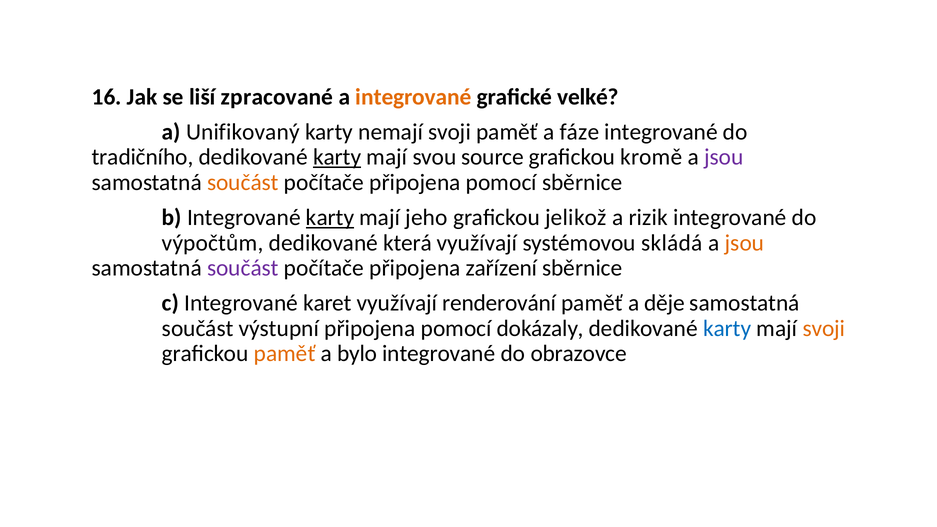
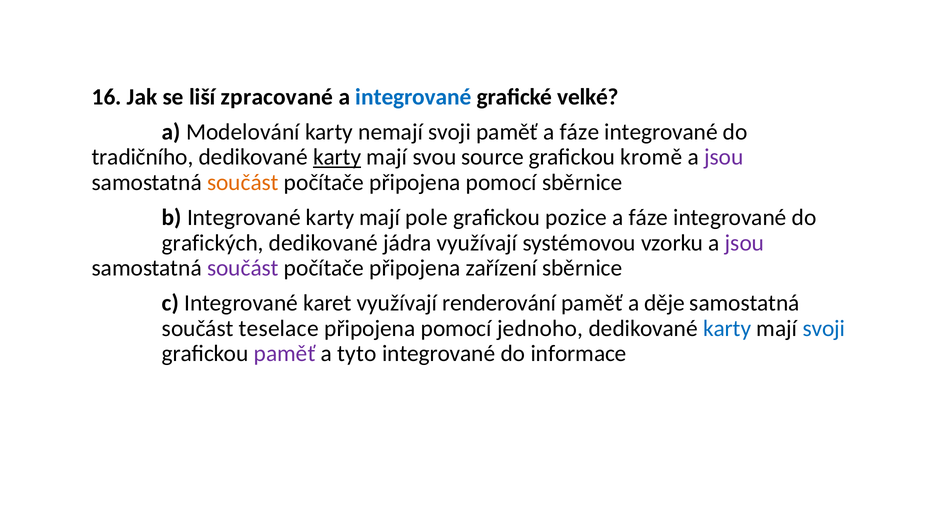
integrované at (414, 97) colour: orange -> blue
Unifikovaný: Unifikovaný -> Modelování
karty at (330, 218) underline: present -> none
jeho: jeho -> pole
jelikož: jelikož -> pozice
rizik at (648, 218): rizik -> fáze
výpočtům: výpočtům -> grafických
která: která -> jádra
skládá: skládá -> vzorku
jsou at (745, 243) colour: orange -> purple
výstupní: výstupní -> teselace
dokázaly: dokázaly -> jednoho
svoji at (824, 329) colour: orange -> blue
paměť at (285, 354) colour: orange -> purple
bylo: bylo -> tyto
obrazovce: obrazovce -> informace
